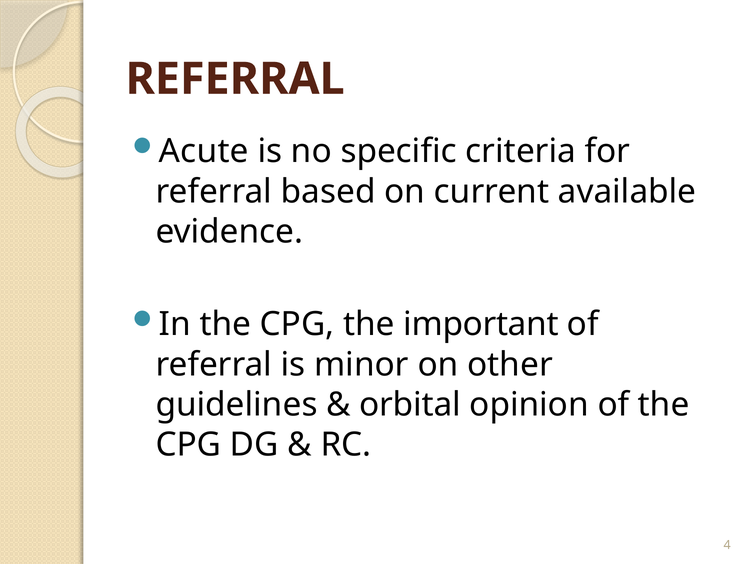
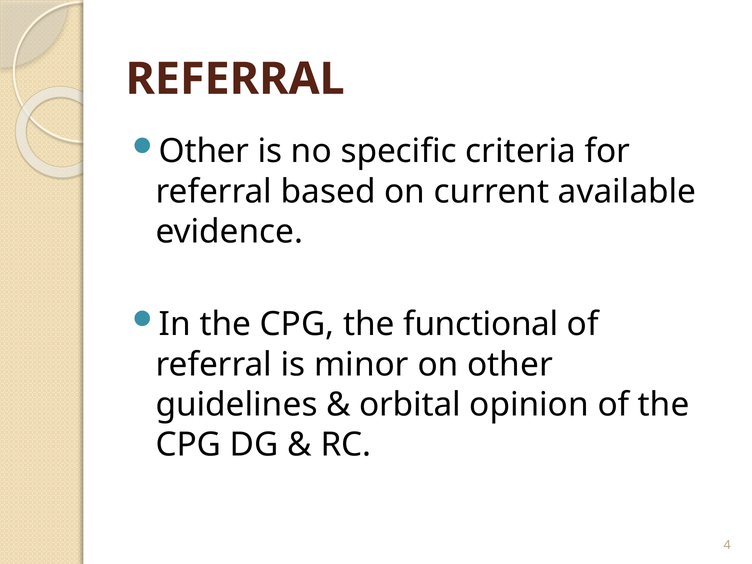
Acute at (204, 151): Acute -> Other
important: important -> functional
